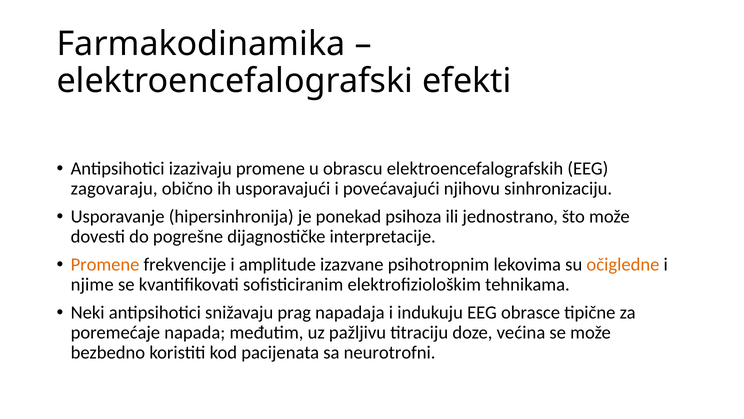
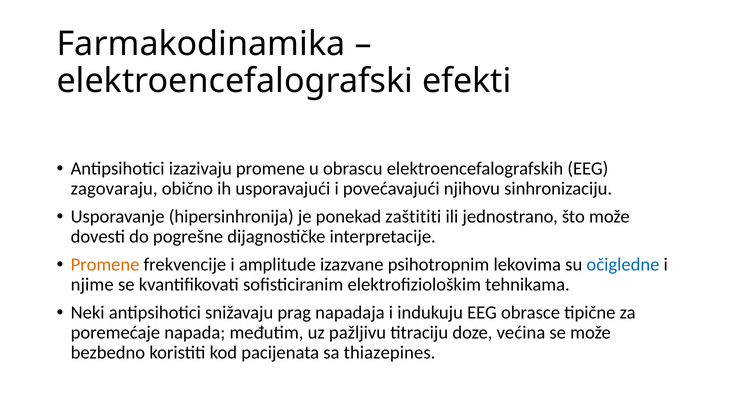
psihoza: psihoza -> zaštititi
očigledne colour: orange -> blue
neurotrofni: neurotrofni -> thiazepines
